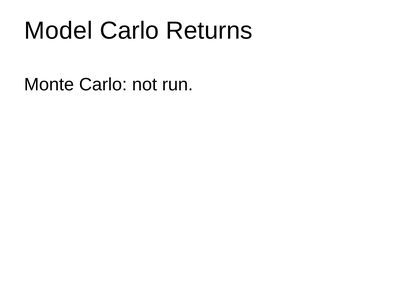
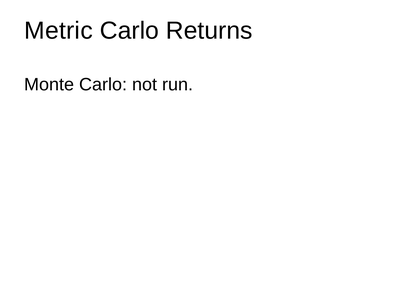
Model: Model -> Metric
